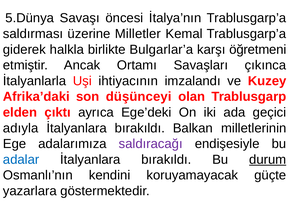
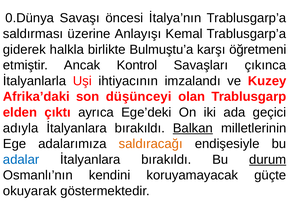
5.Dünya: 5.Dünya -> 0.Dünya
Milletler: Milletler -> Anlayışı
Bulgarlar’a: Bulgarlar’a -> Bulmuştu’a
Ortamı: Ortamı -> Kontrol
Balkan underline: none -> present
saldıracağı colour: purple -> orange
yazarlara: yazarlara -> okuyarak
